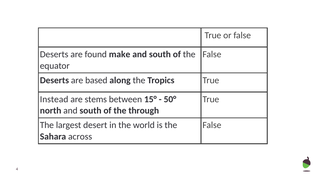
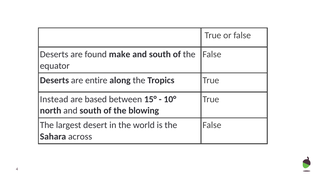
based: based -> entire
stems: stems -> based
50°: 50° -> 10°
through: through -> blowing
